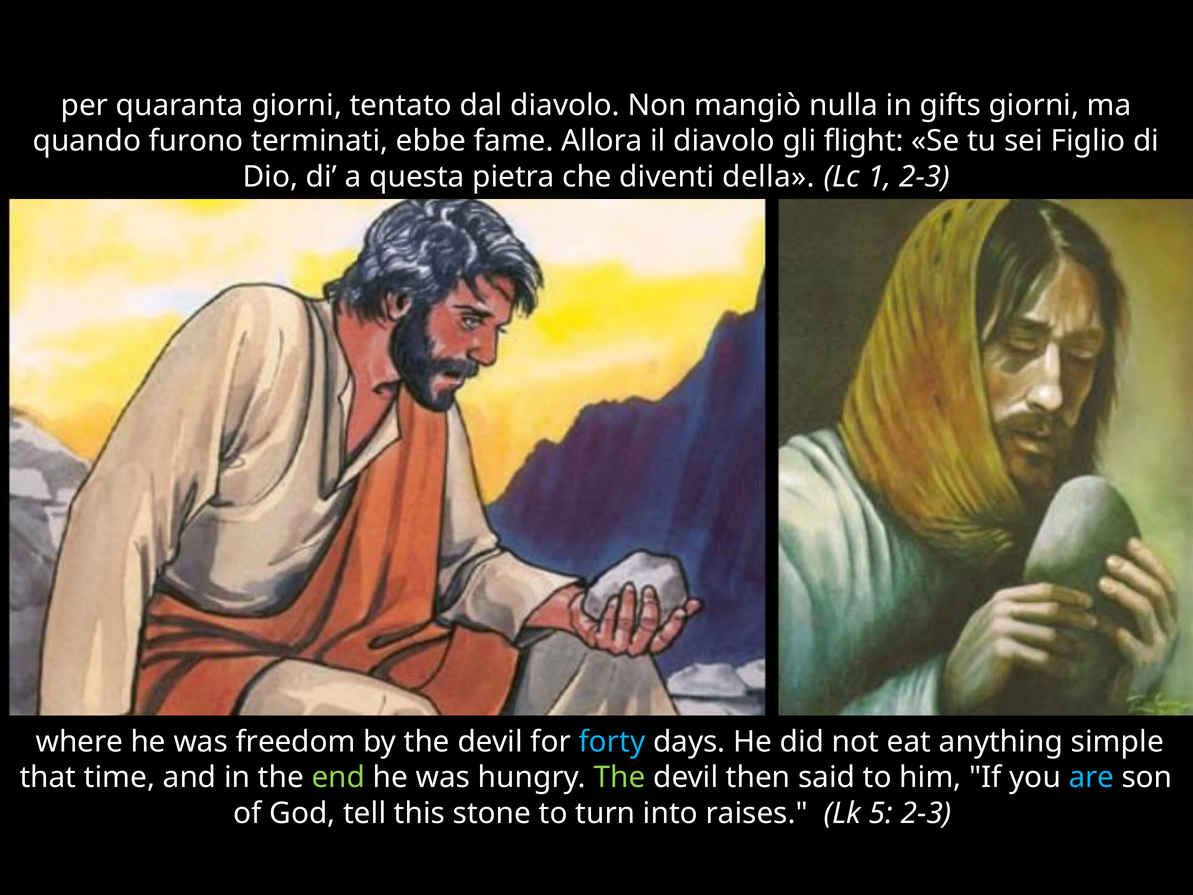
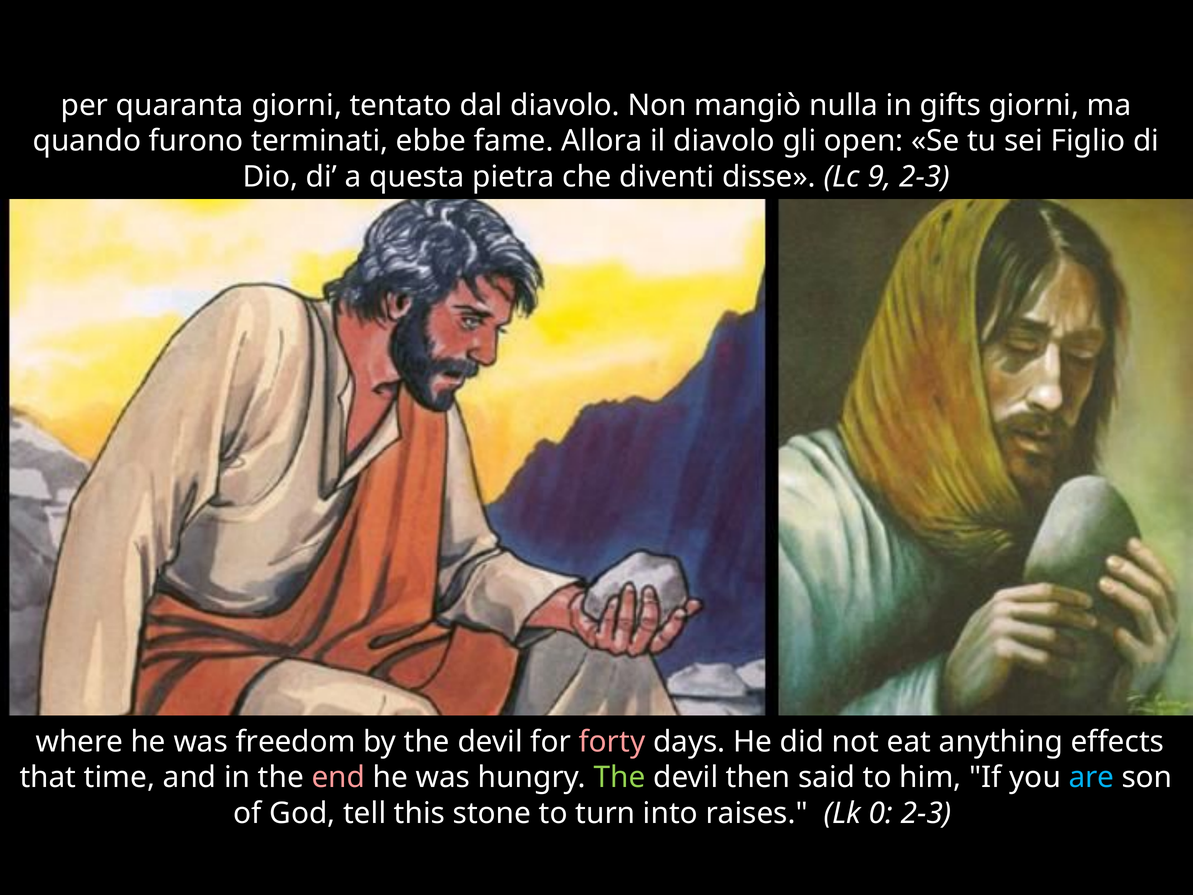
flight: flight -> open
della: della -> disse
1: 1 -> 9
forty colour: light blue -> pink
simple: simple -> effects
end colour: light green -> pink
5: 5 -> 0
